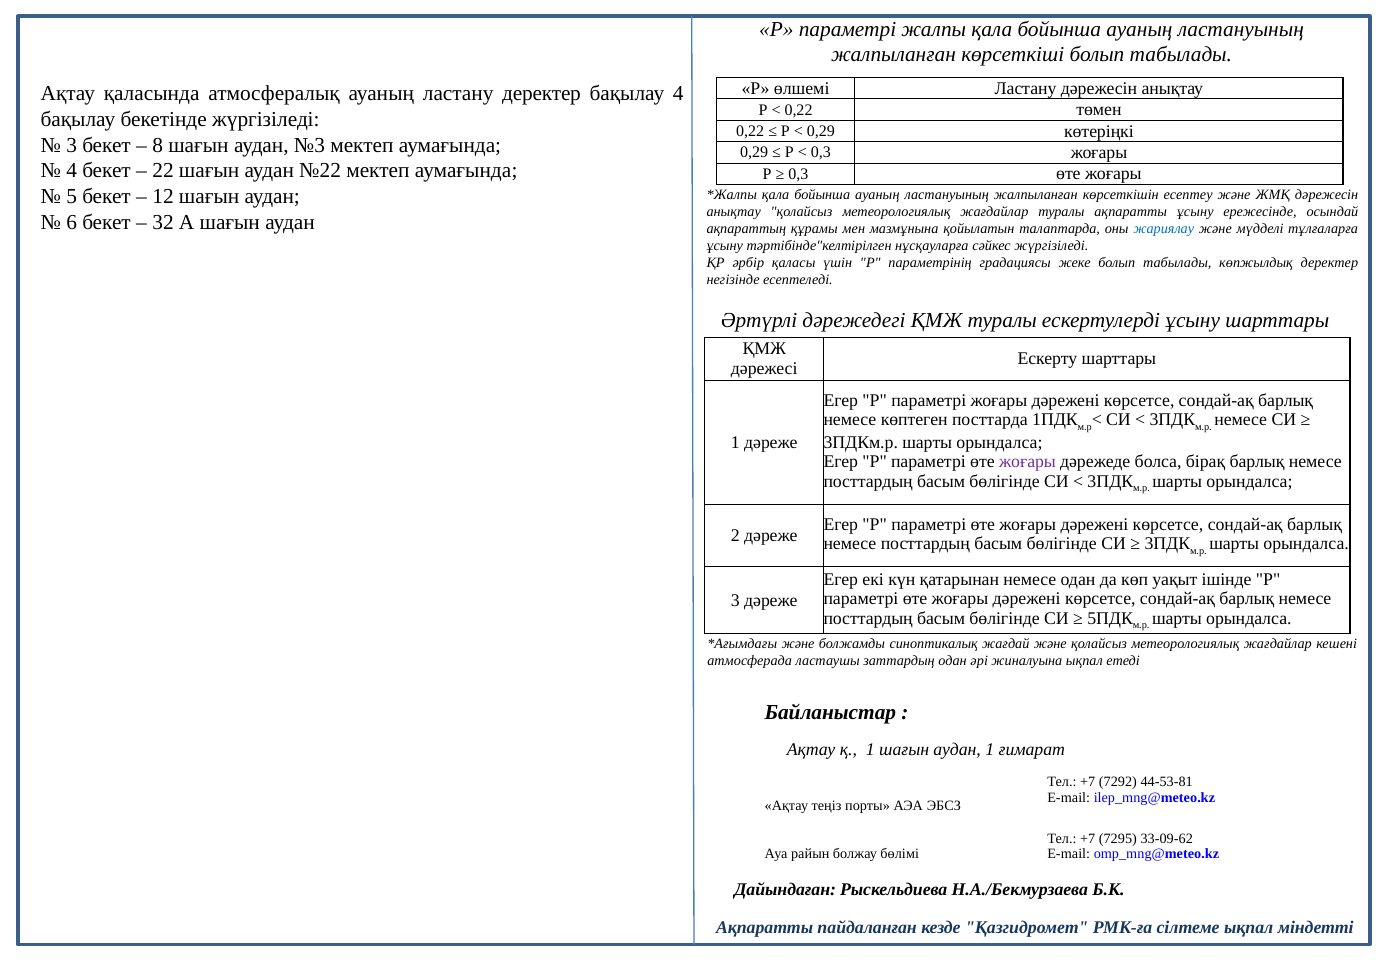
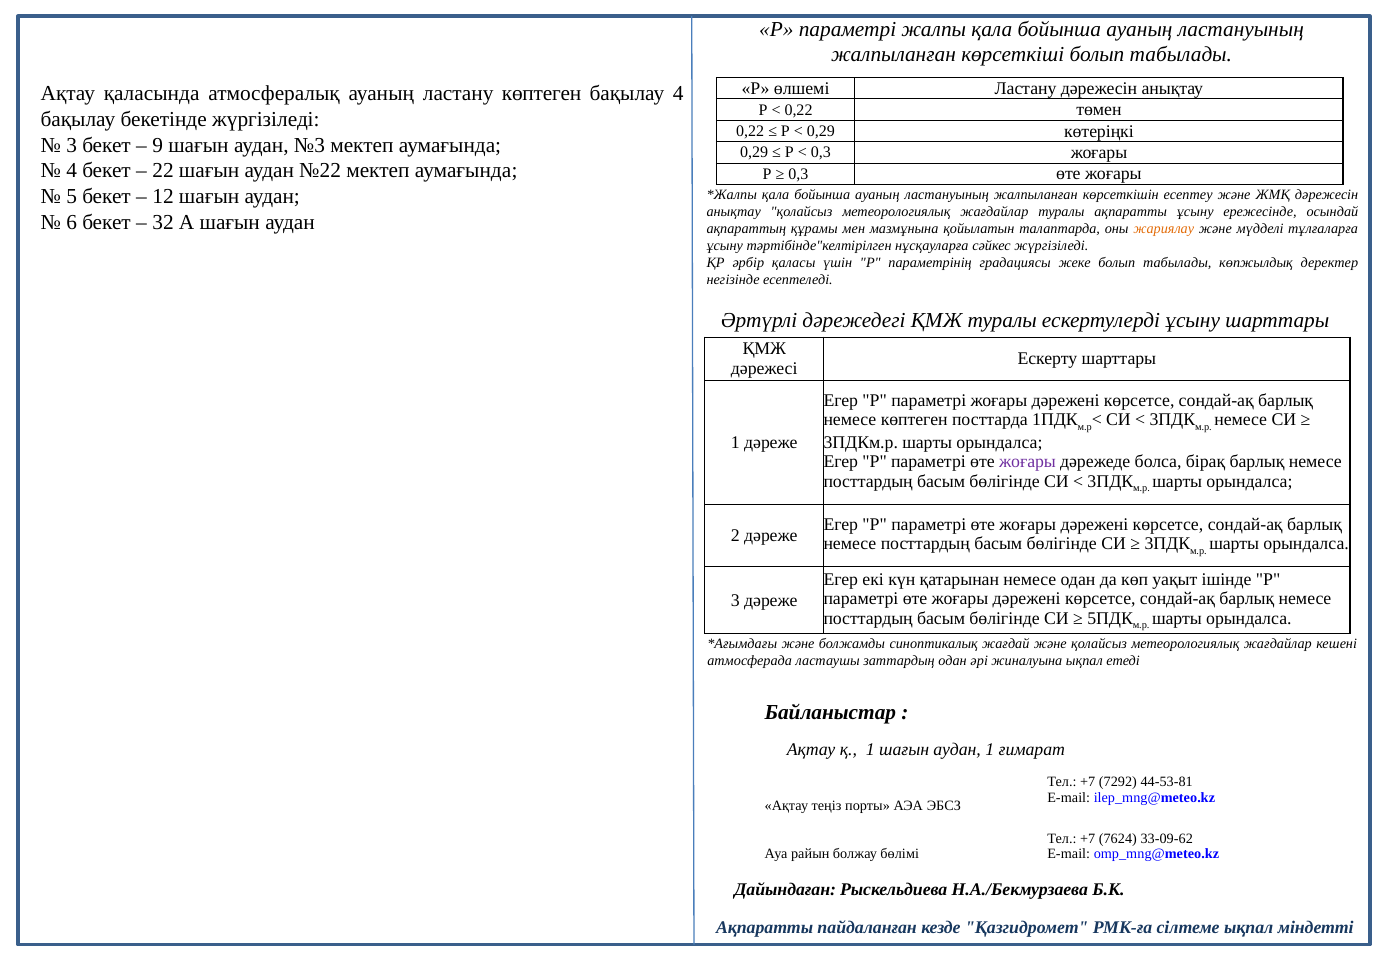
ластану деректер: деректер -> көптеген
8: 8 -> 9
жариялау colour: blue -> orange
7295: 7295 -> 7624
